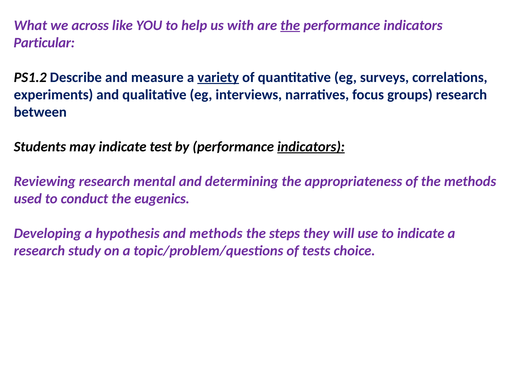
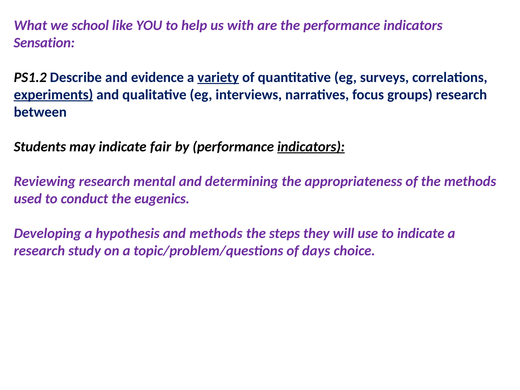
across: across -> school
the at (290, 25) underline: present -> none
Particular: Particular -> Sensation
measure: measure -> evidence
experiments underline: none -> present
test: test -> fair
tests: tests -> days
